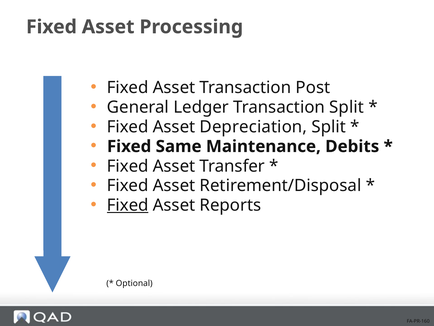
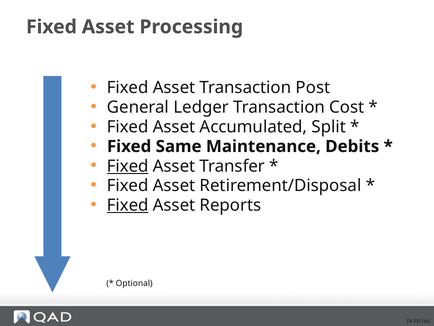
Transaction Split: Split -> Cost
Depreciation: Depreciation -> Accumulated
Fixed at (128, 166) underline: none -> present
